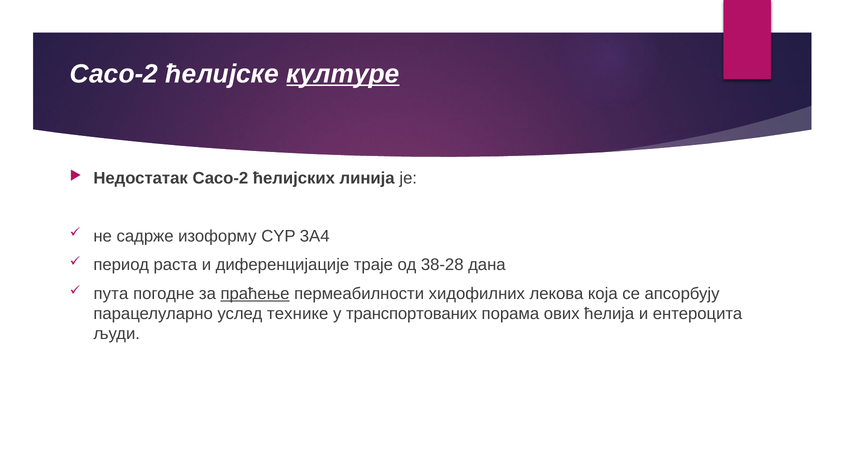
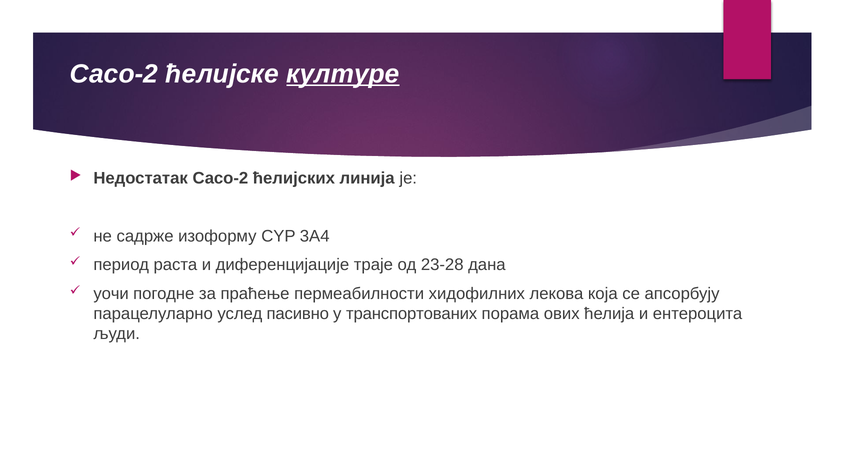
38-28: 38-28 -> 23-28
пута: пута -> уочи
праћење underline: present -> none
технике: технике -> пасивно
